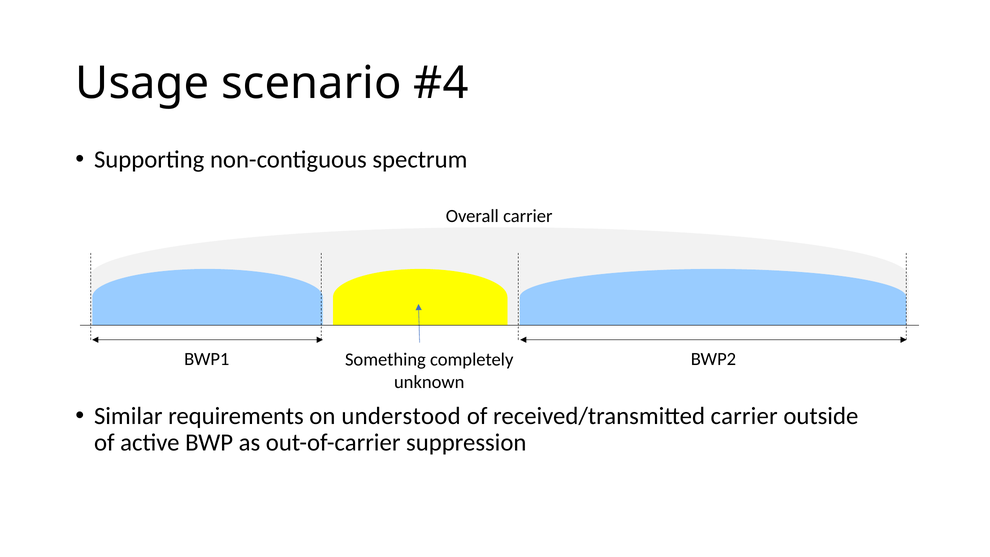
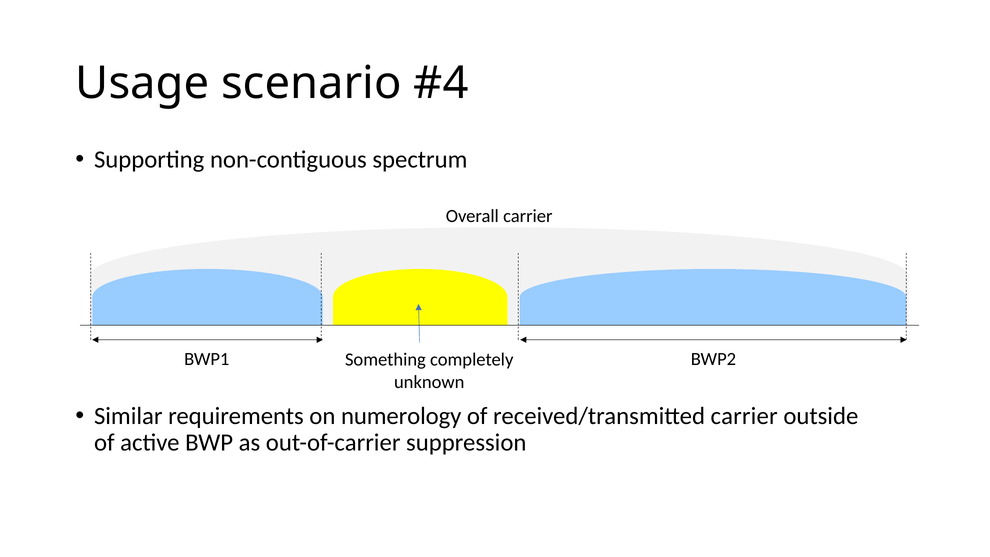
understood: understood -> numerology
